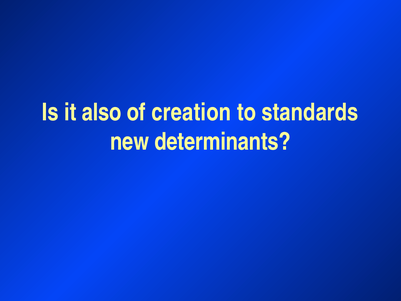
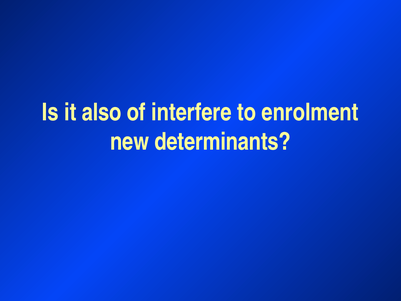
creation: creation -> interfere
standards: standards -> enrolment
